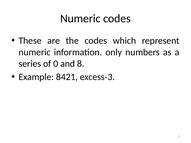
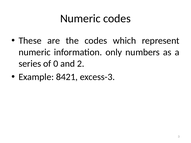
8: 8 -> 2
